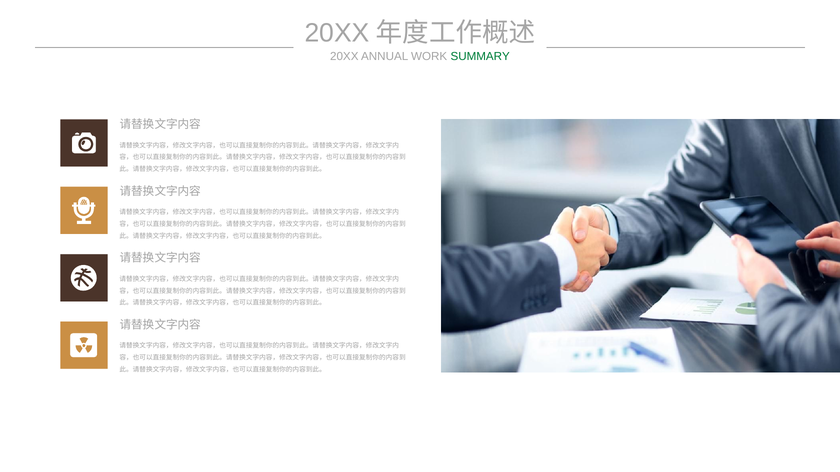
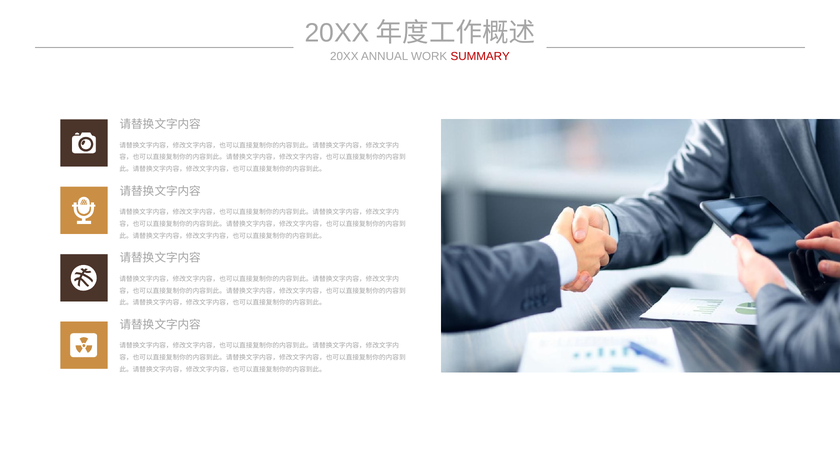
SUMMARY colour: green -> red
